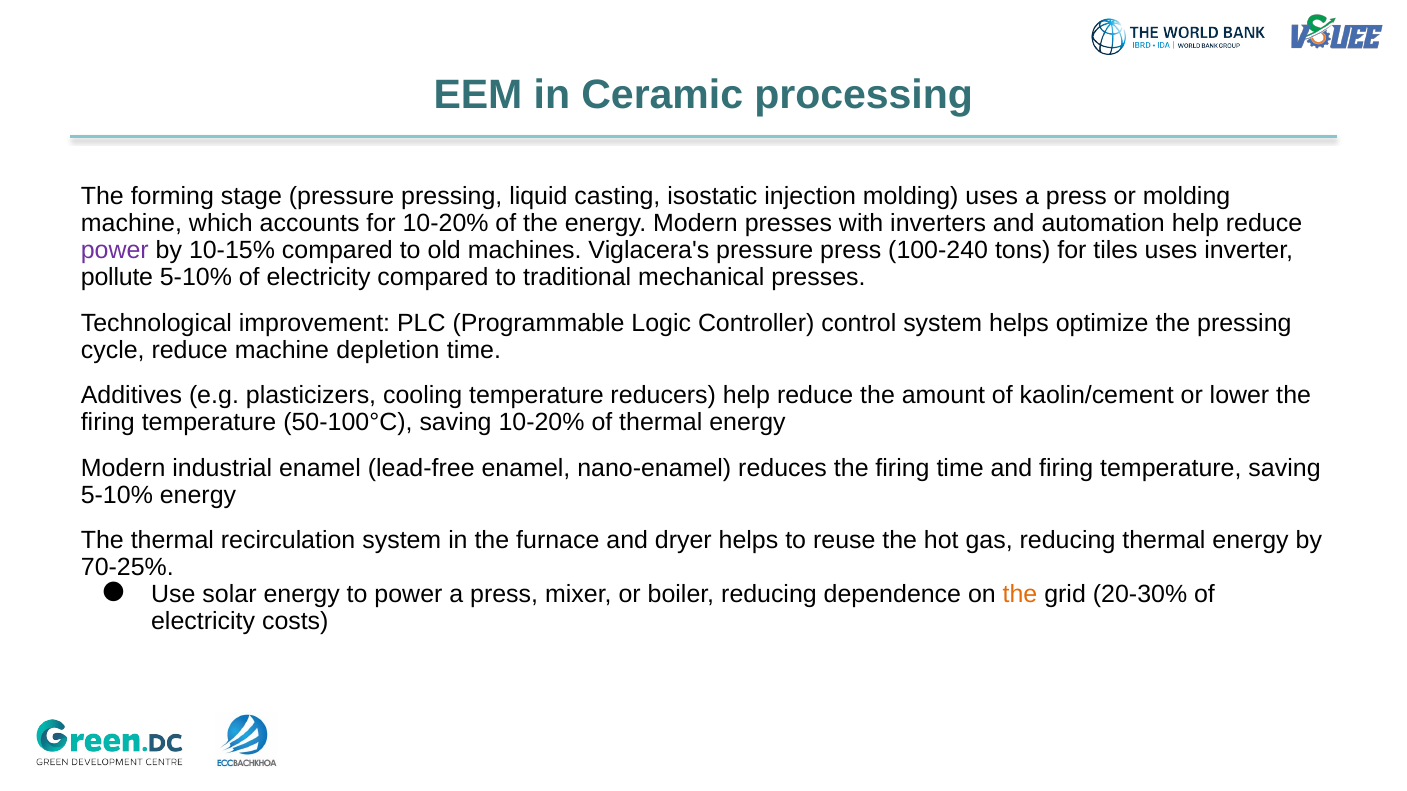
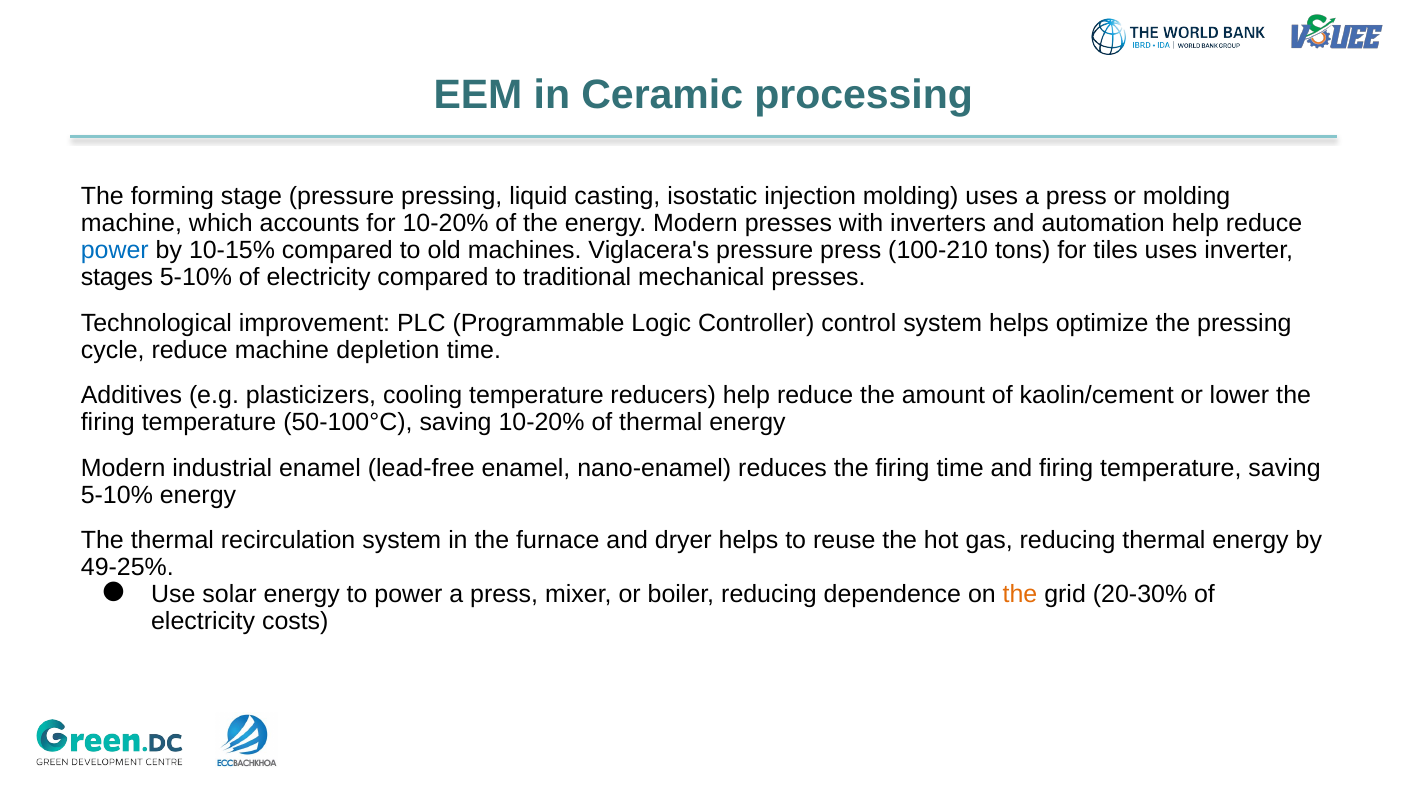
power at (115, 251) colour: purple -> blue
100-240: 100-240 -> 100-210
pollute: pollute -> stages
70-25%: 70-25% -> 49-25%
